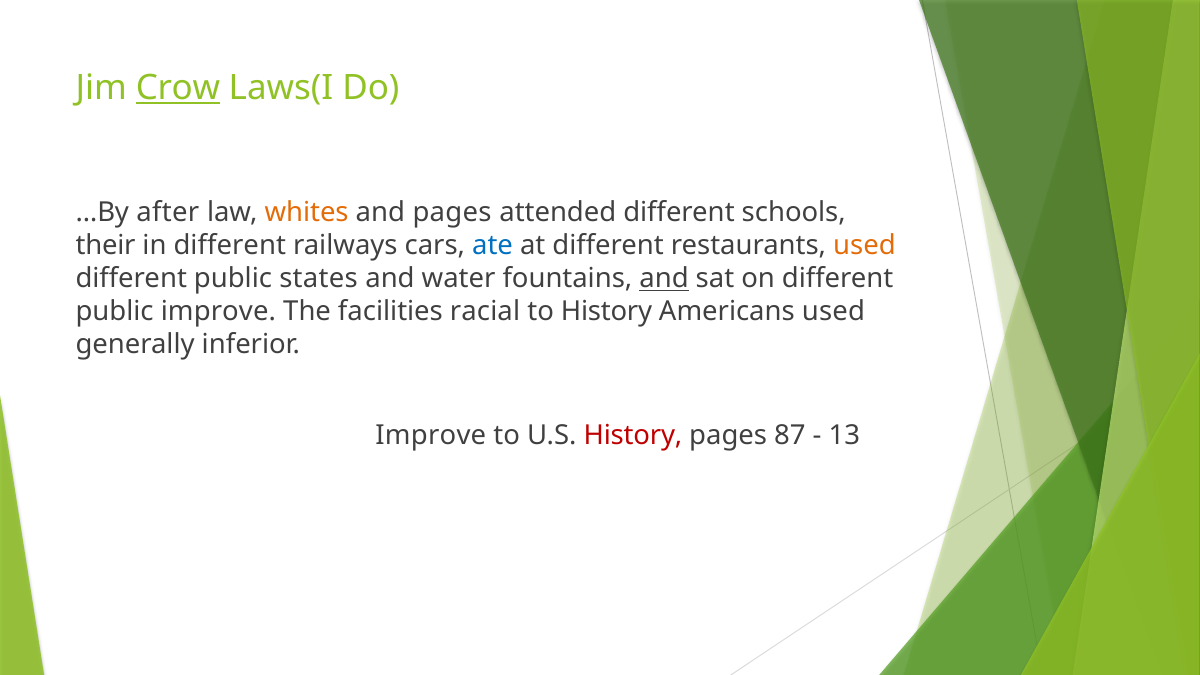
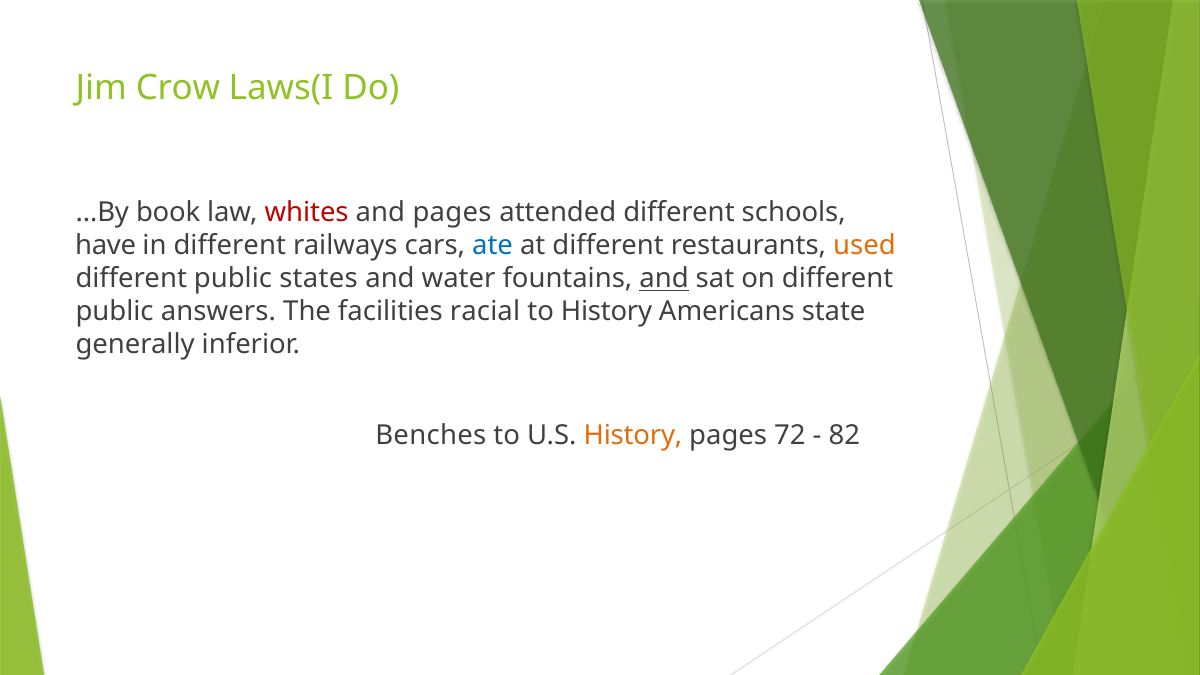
Crow underline: present -> none
after: after -> book
whites colour: orange -> red
their: their -> have
public improve: improve -> answers
Americans used: used -> state
Improve at (431, 436): Improve -> Benches
History at (633, 436) colour: red -> orange
87: 87 -> 72
13: 13 -> 82
